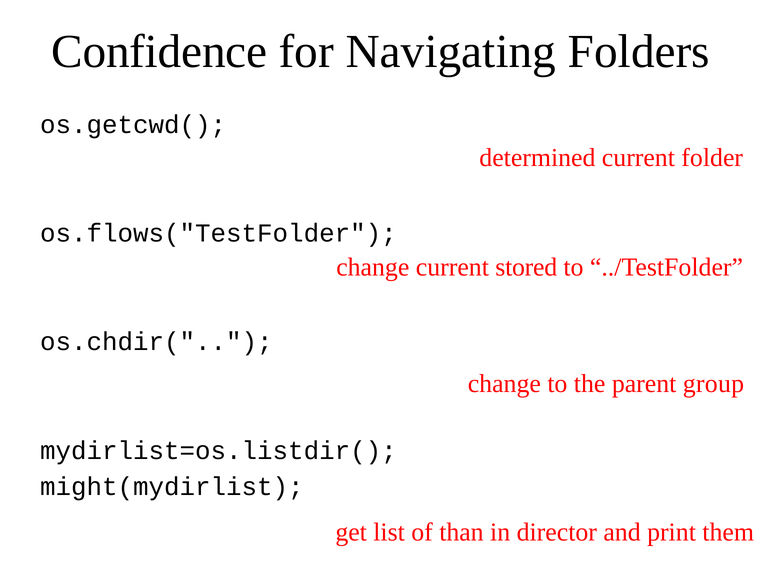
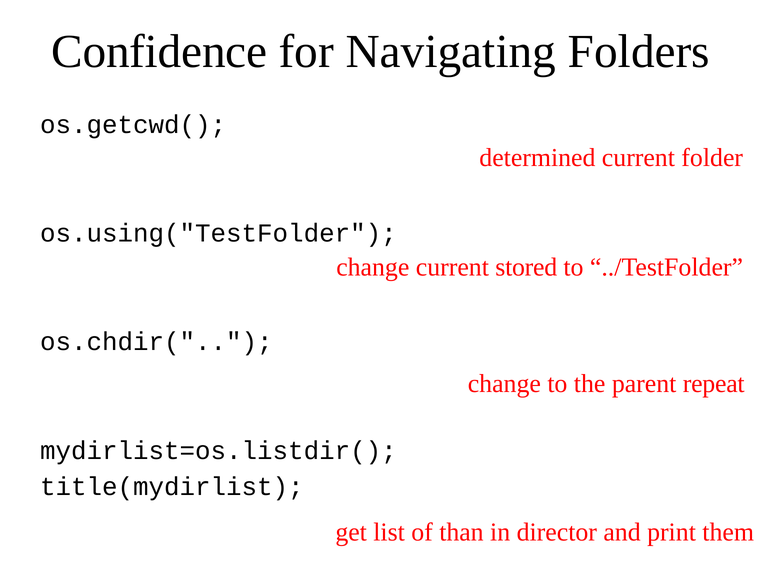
os.flows("TestFolder: os.flows("TestFolder -> os.using("TestFolder
group: group -> repeat
might(mydirlist: might(mydirlist -> title(mydirlist
